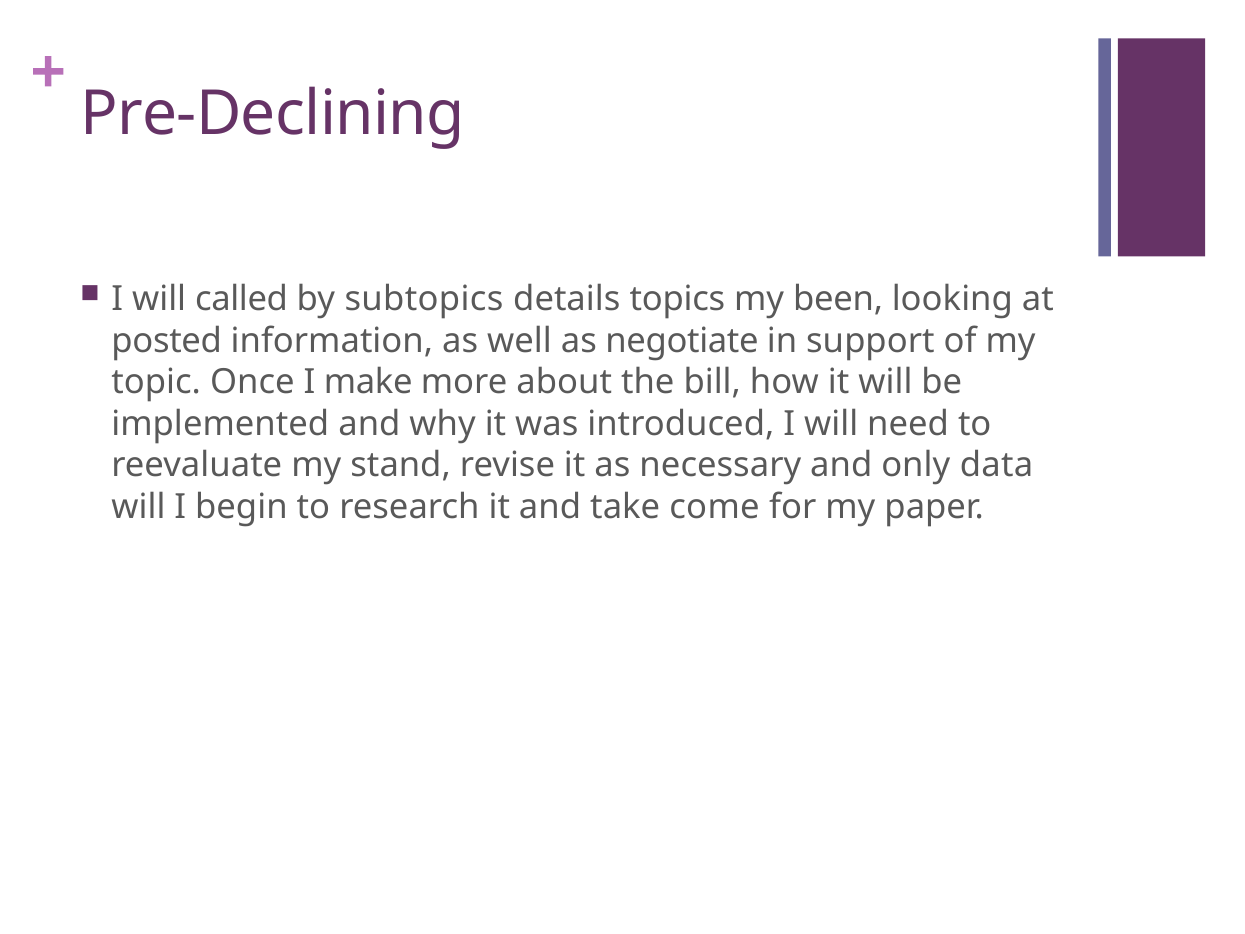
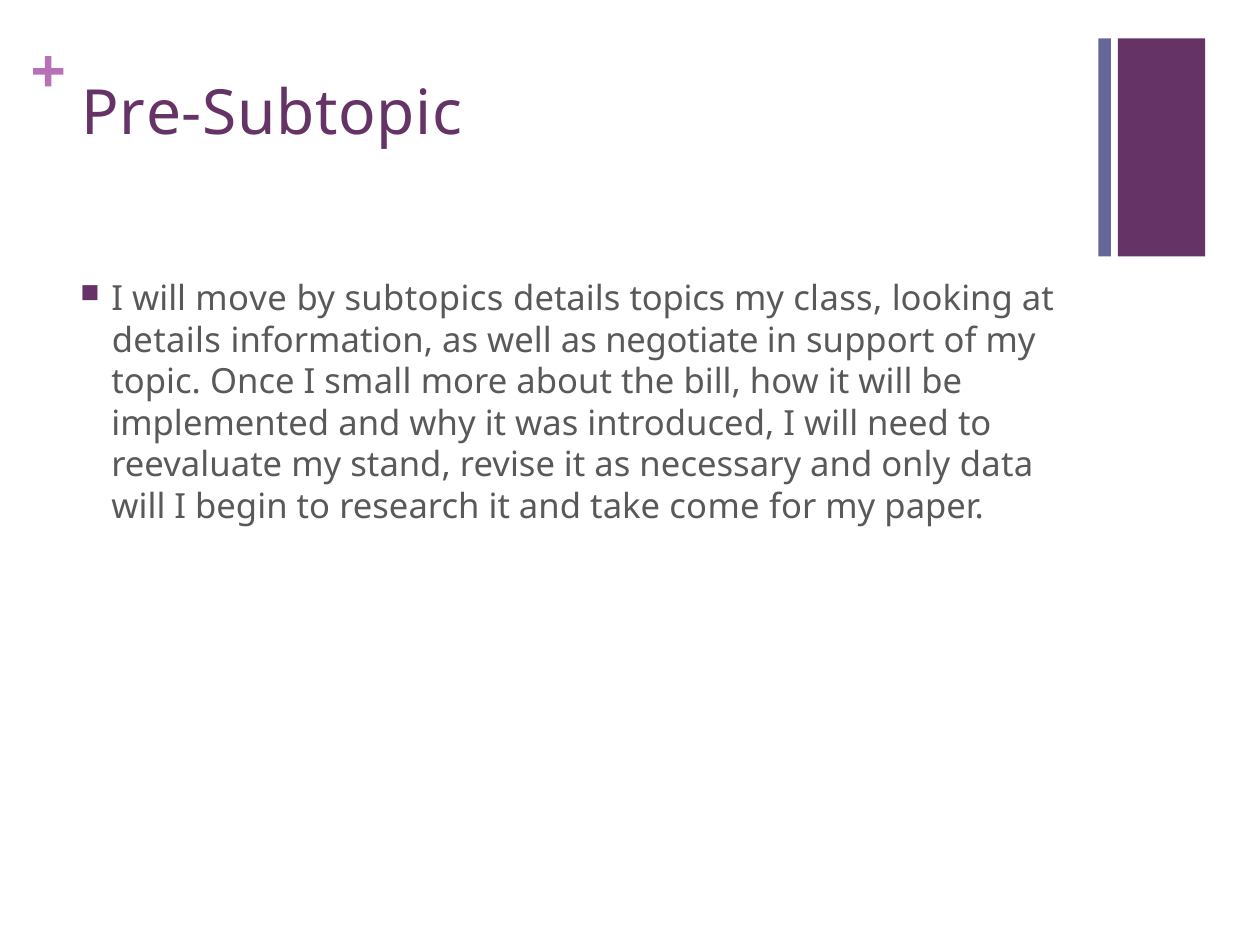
Pre-Declining: Pre-Declining -> Pre-Subtopic
called: called -> move
been: been -> class
posted at (167, 341): posted -> details
make: make -> small
